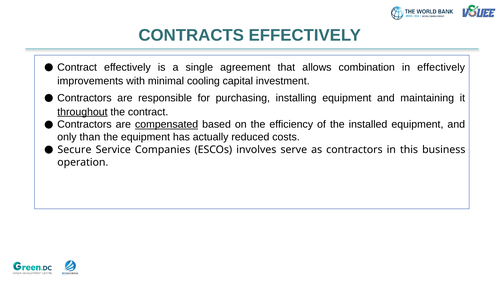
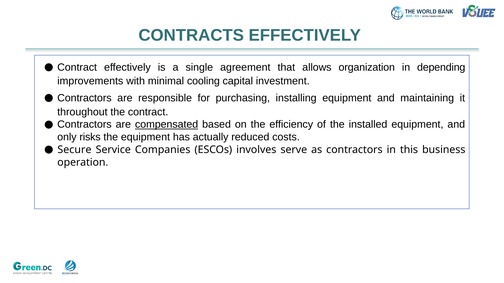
combination: combination -> organization
in effectively: effectively -> depending
throughout underline: present -> none
than: than -> risks
